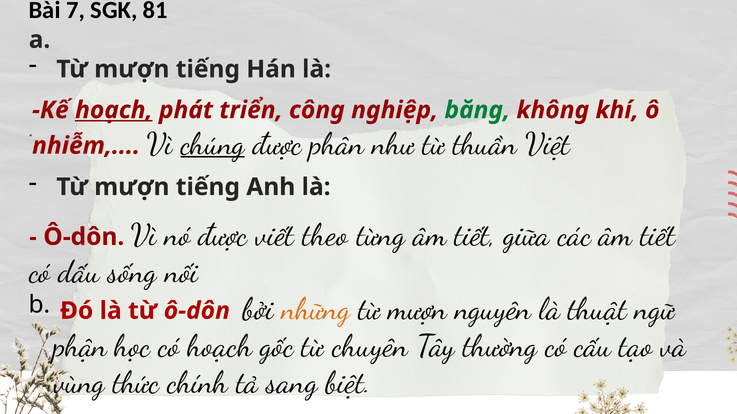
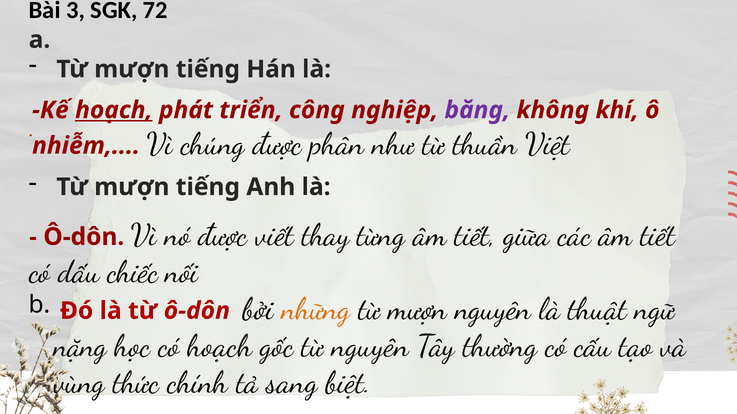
7: 7 -> 3
81: 81 -> 72
băng colour: green -> purple
chúng underline: present -> none
theo: theo -> thay
sống: sống -> chiếc
phận: phận -> nặng
từ chuyên: chuyên -> nguyên
